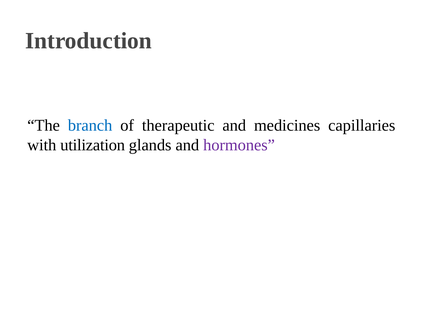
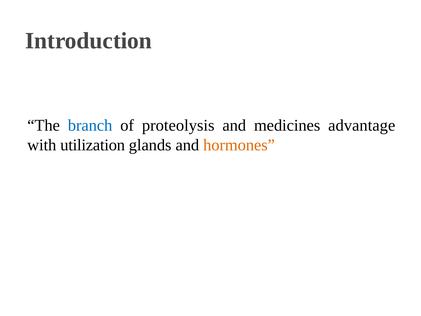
therapeutic: therapeutic -> proteolysis
capillaries: capillaries -> advantage
hormones colour: purple -> orange
